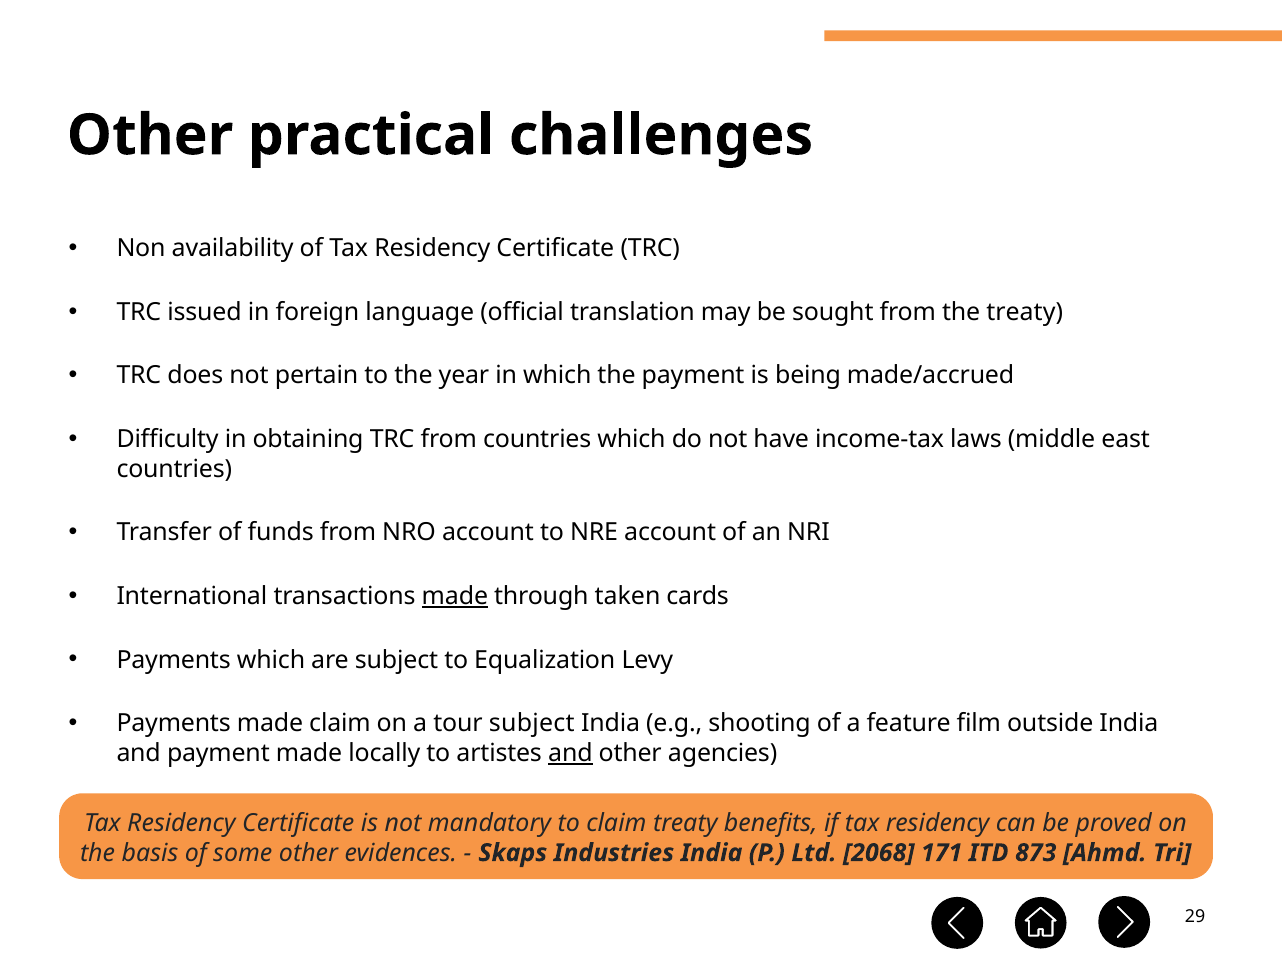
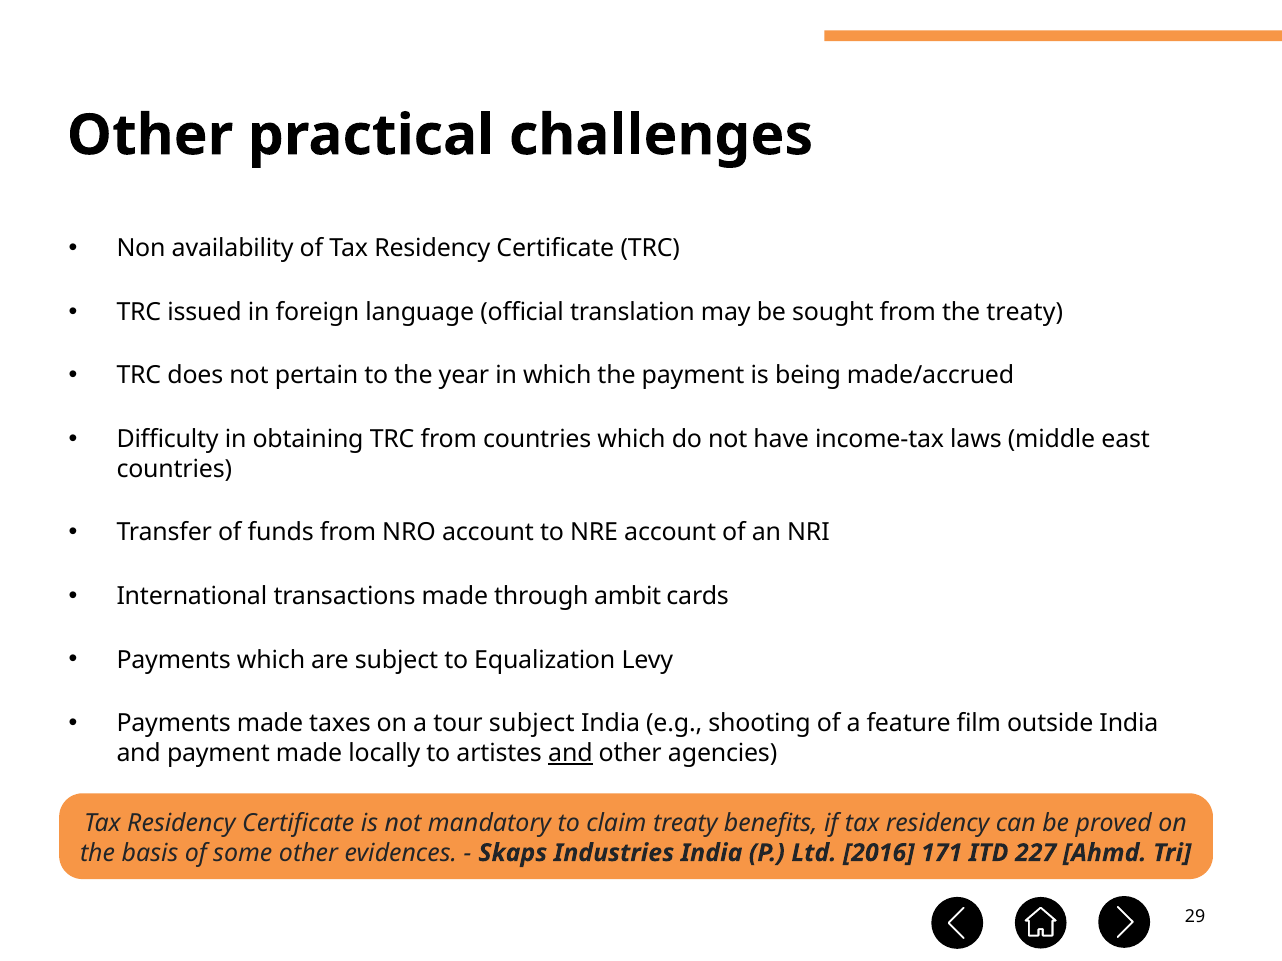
made at (455, 597) underline: present -> none
taken: taken -> ambit
made claim: claim -> taxes
2068: 2068 -> 2016
873: 873 -> 227
